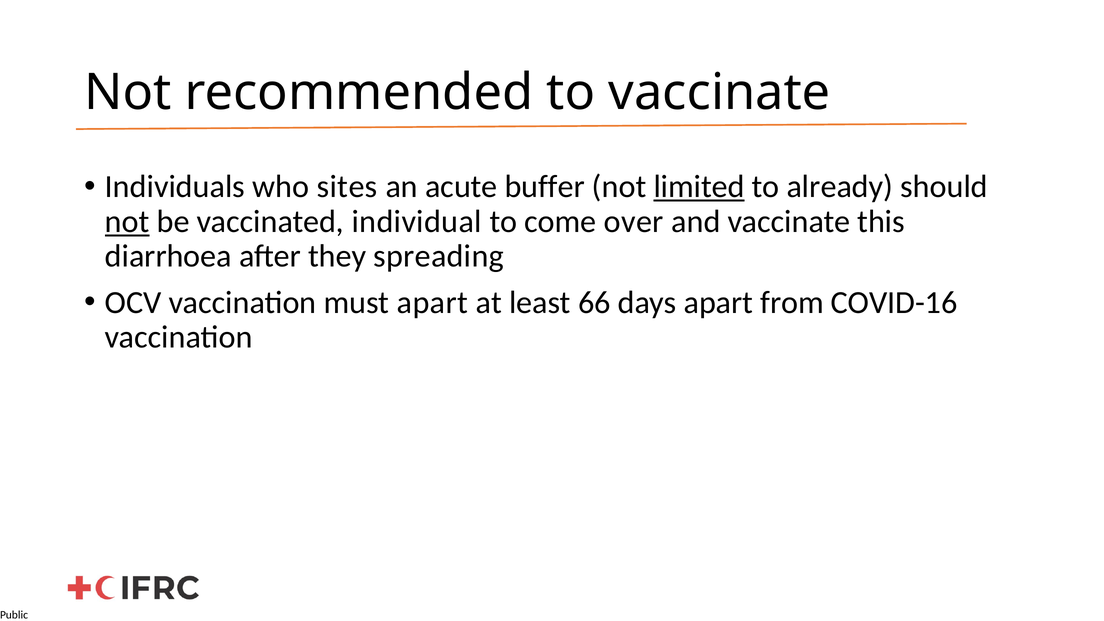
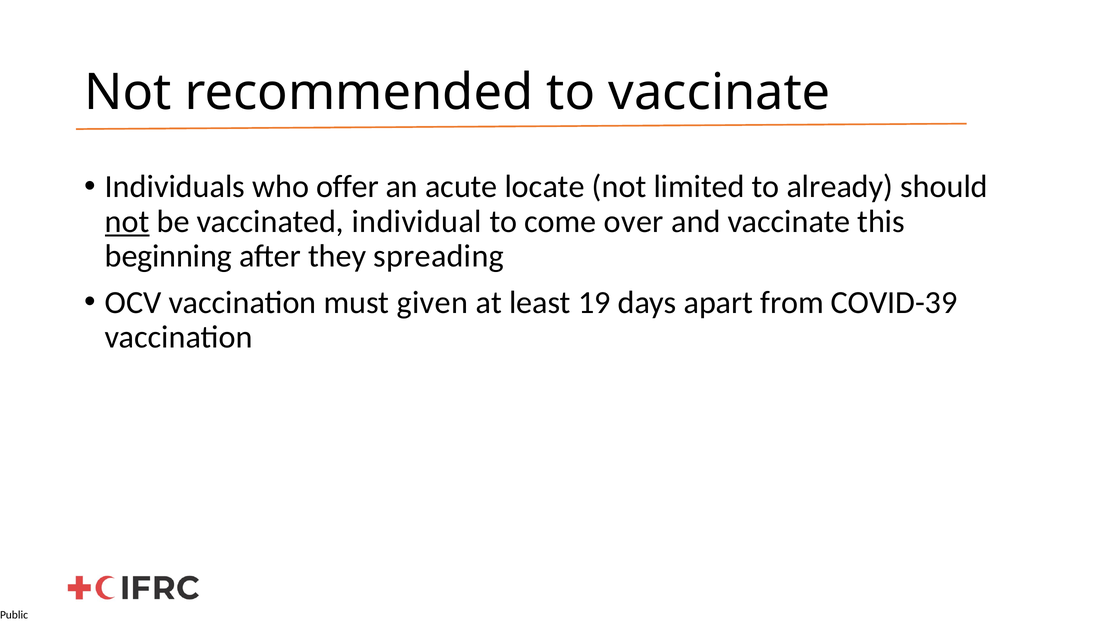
sites: sites -> offer
buffer: buffer -> locate
limited underline: present -> none
diarrhoea: diarrhoea -> beginning
must apart: apart -> given
66: 66 -> 19
COVID-16: COVID-16 -> COVID-39
